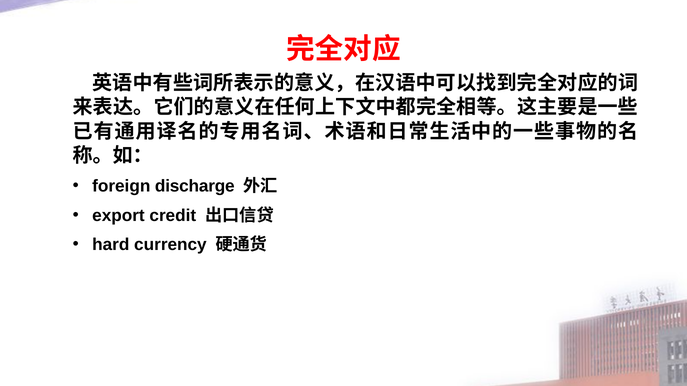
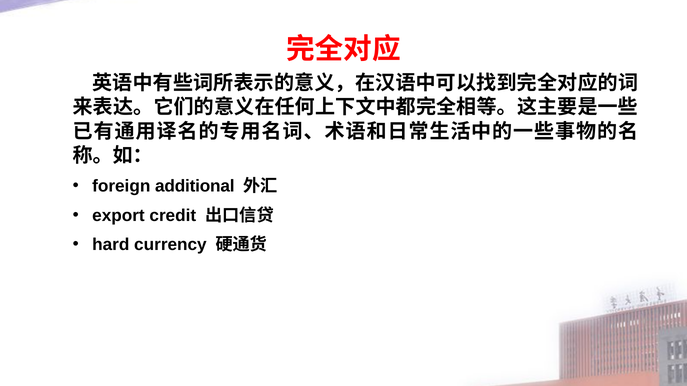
discharge: discharge -> additional
